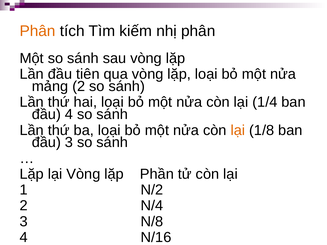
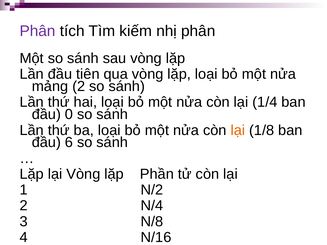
Phân at (38, 31) colour: orange -> purple
đầu 4: 4 -> 0
đầu 3: 3 -> 6
